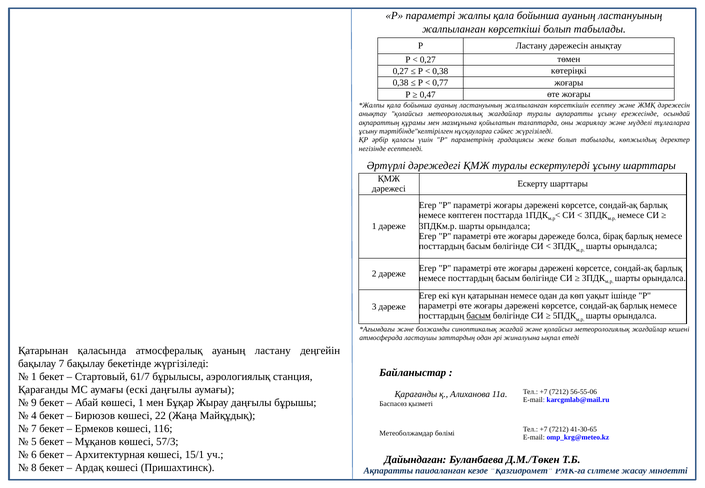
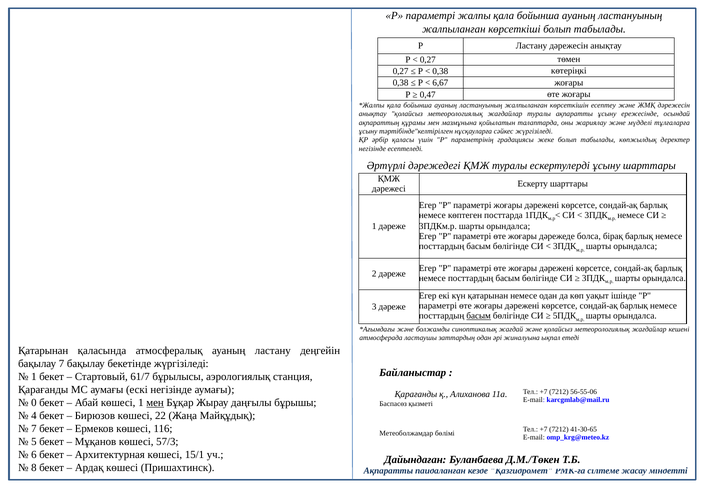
0,77: 0,77 -> 6,67
ескі даңғылы: даңғылы -> негізінде
9: 9 -> 0
мен at (155, 403) underline: none -> present
